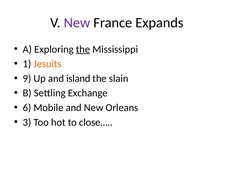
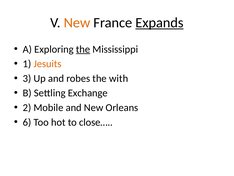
New at (77, 23) colour: purple -> orange
Expands underline: none -> present
9: 9 -> 3
island: island -> robes
slain: slain -> with
6: 6 -> 2
3: 3 -> 6
